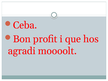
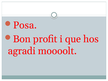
Ceba: Ceba -> Posa
